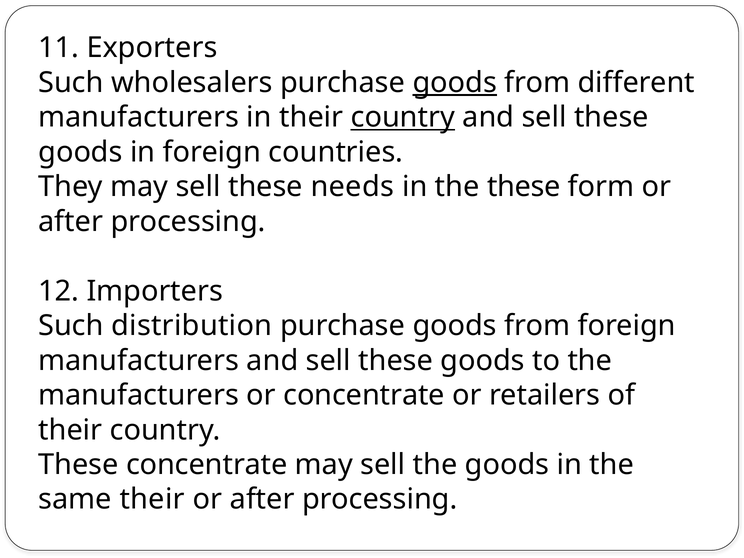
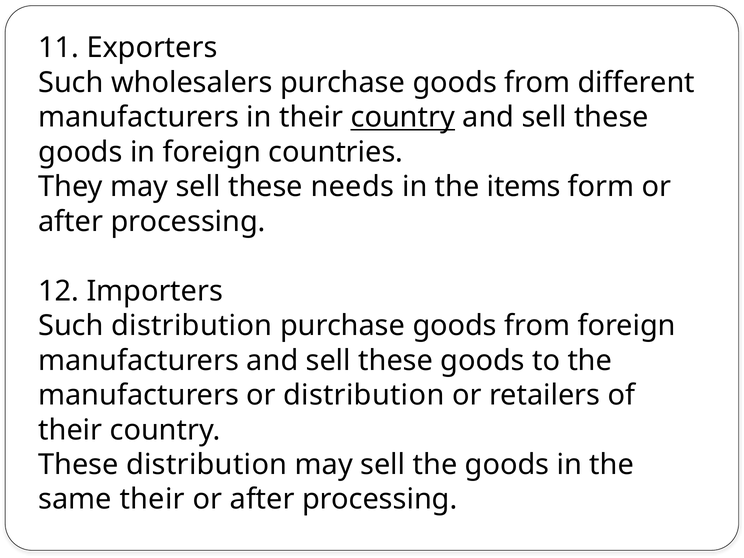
goods at (455, 83) underline: present -> none
the these: these -> items
or concentrate: concentrate -> distribution
These concentrate: concentrate -> distribution
